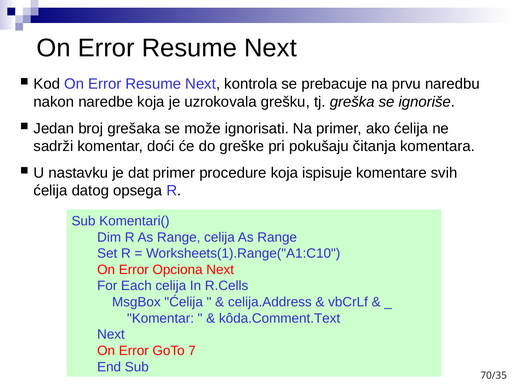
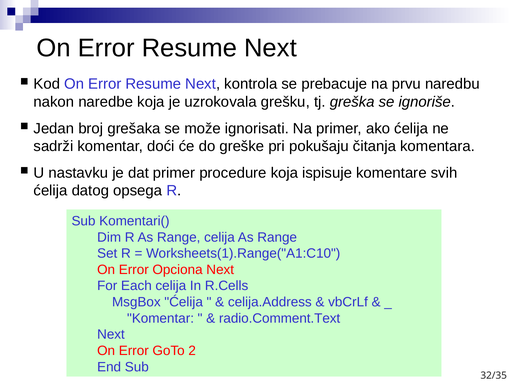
kôda.Comment.Text: kôda.Comment.Text -> radio.Comment.Text
7: 7 -> 2
70/35: 70/35 -> 32/35
